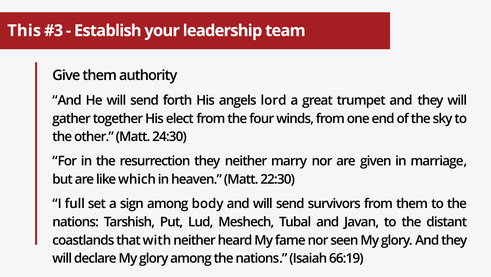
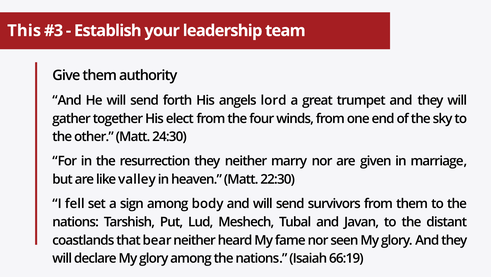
which: which -> valley
full: full -> fell
with: with -> bear
